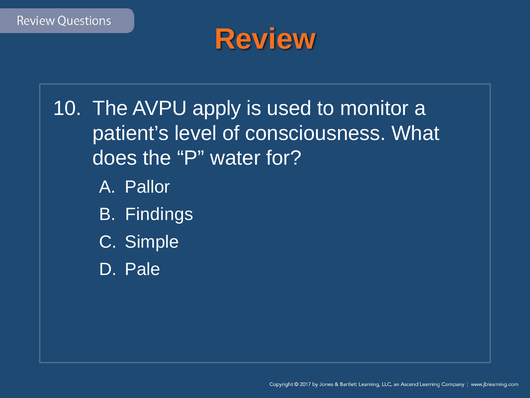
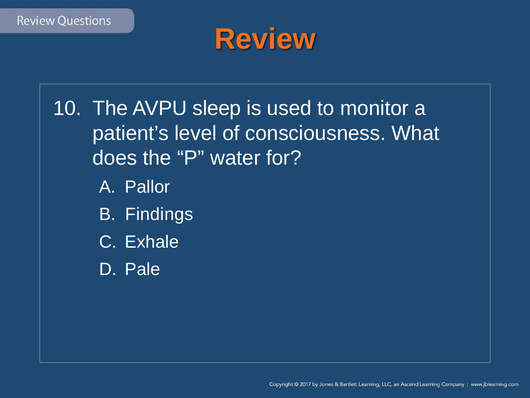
apply: apply -> sleep
Simple: Simple -> Exhale
